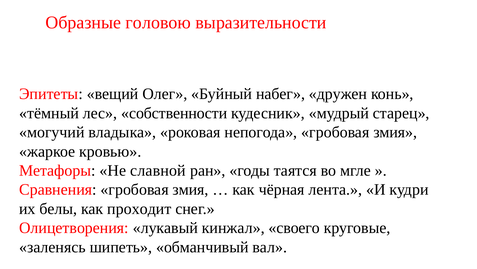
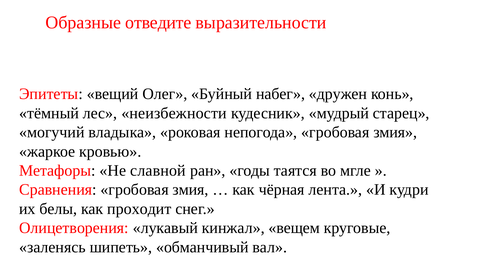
головою: головою -> отведите
собственности: собственности -> неизбежности
своего: своего -> вещем
